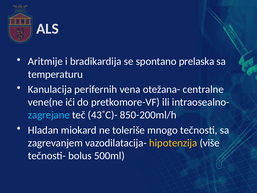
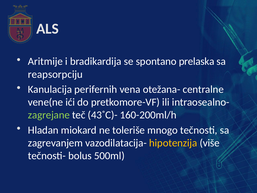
temperaturu: temperaturu -> reapsorpciju
zagrejane colour: light blue -> light green
850-200ml/h: 850-200ml/h -> 160-200ml/h
